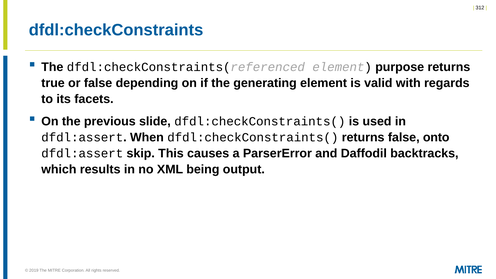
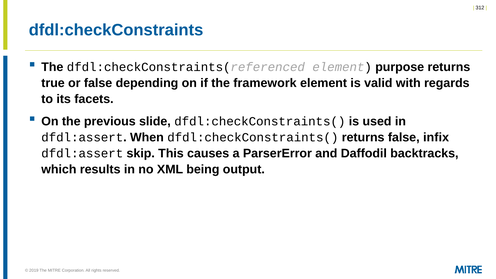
generating: generating -> framework
onto: onto -> infix
